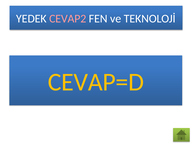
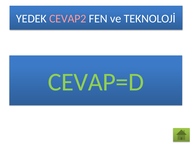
CEVAP=D colour: yellow -> light green
